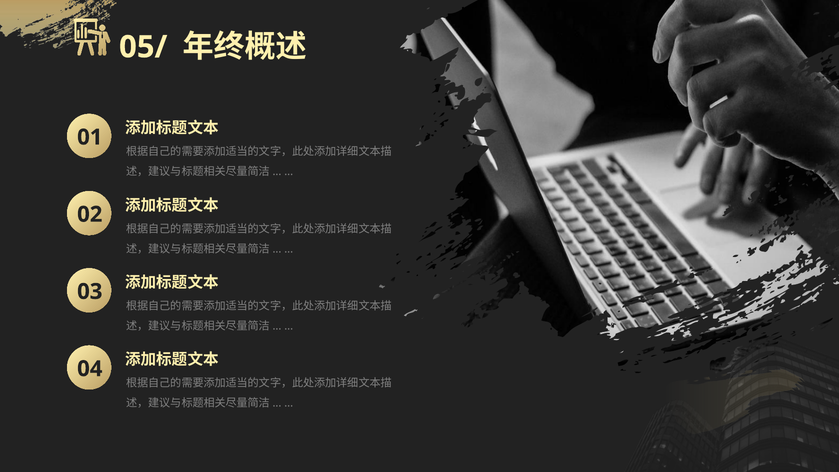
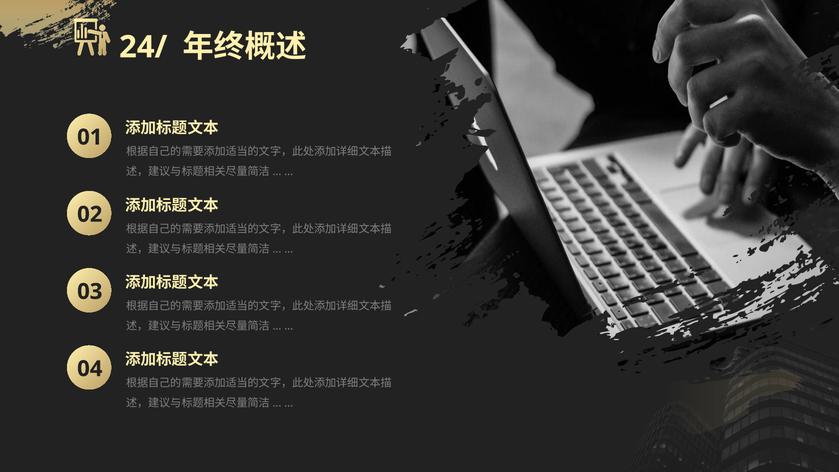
05/: 05/ -> 24/
